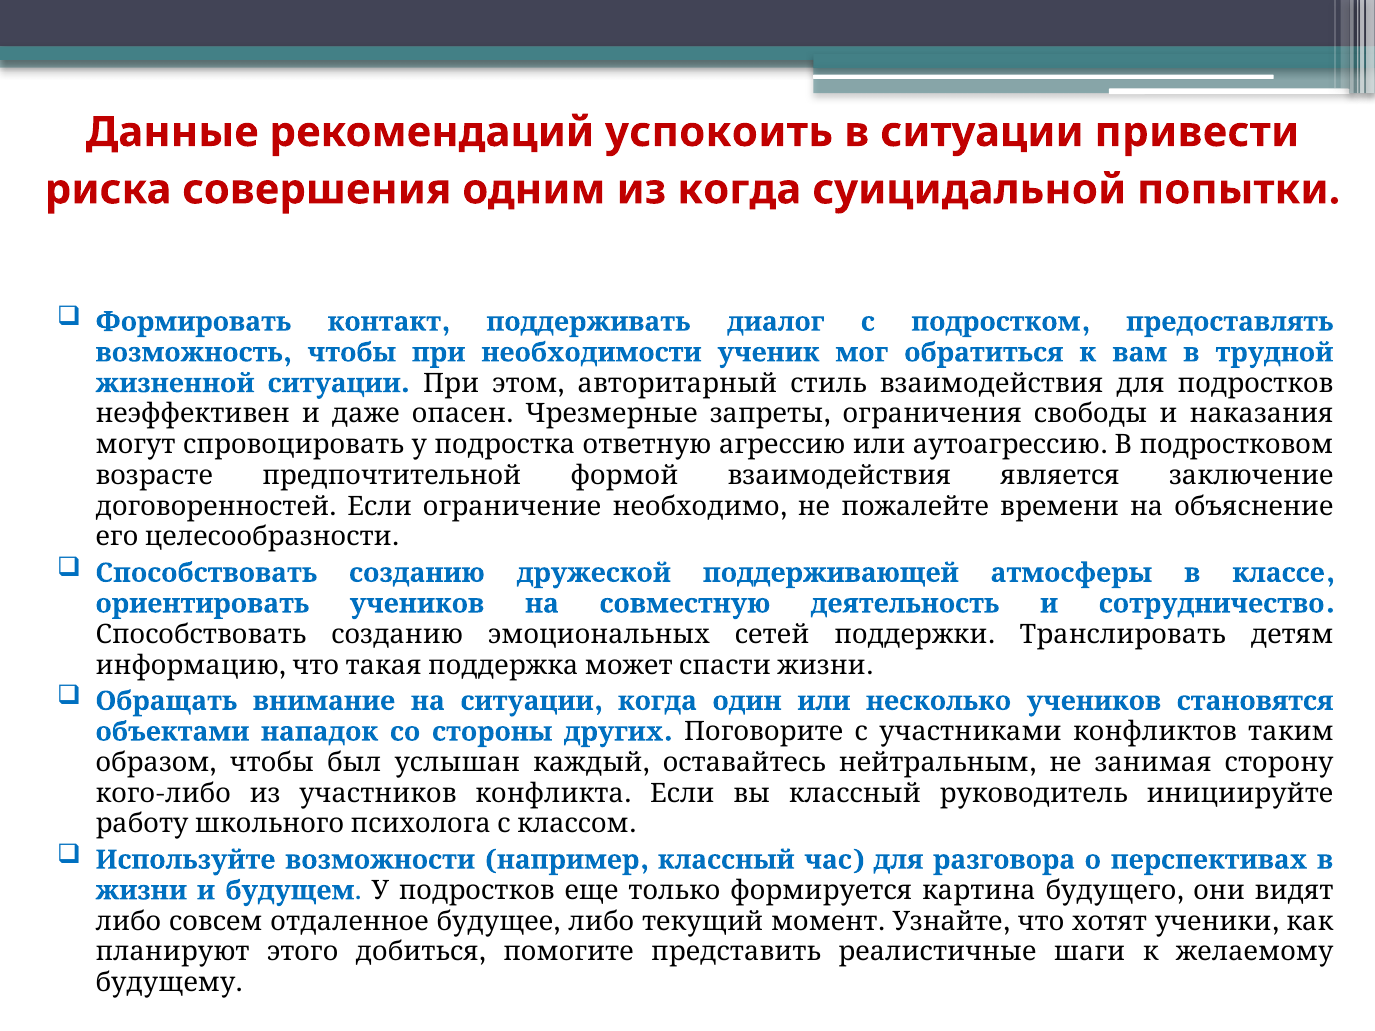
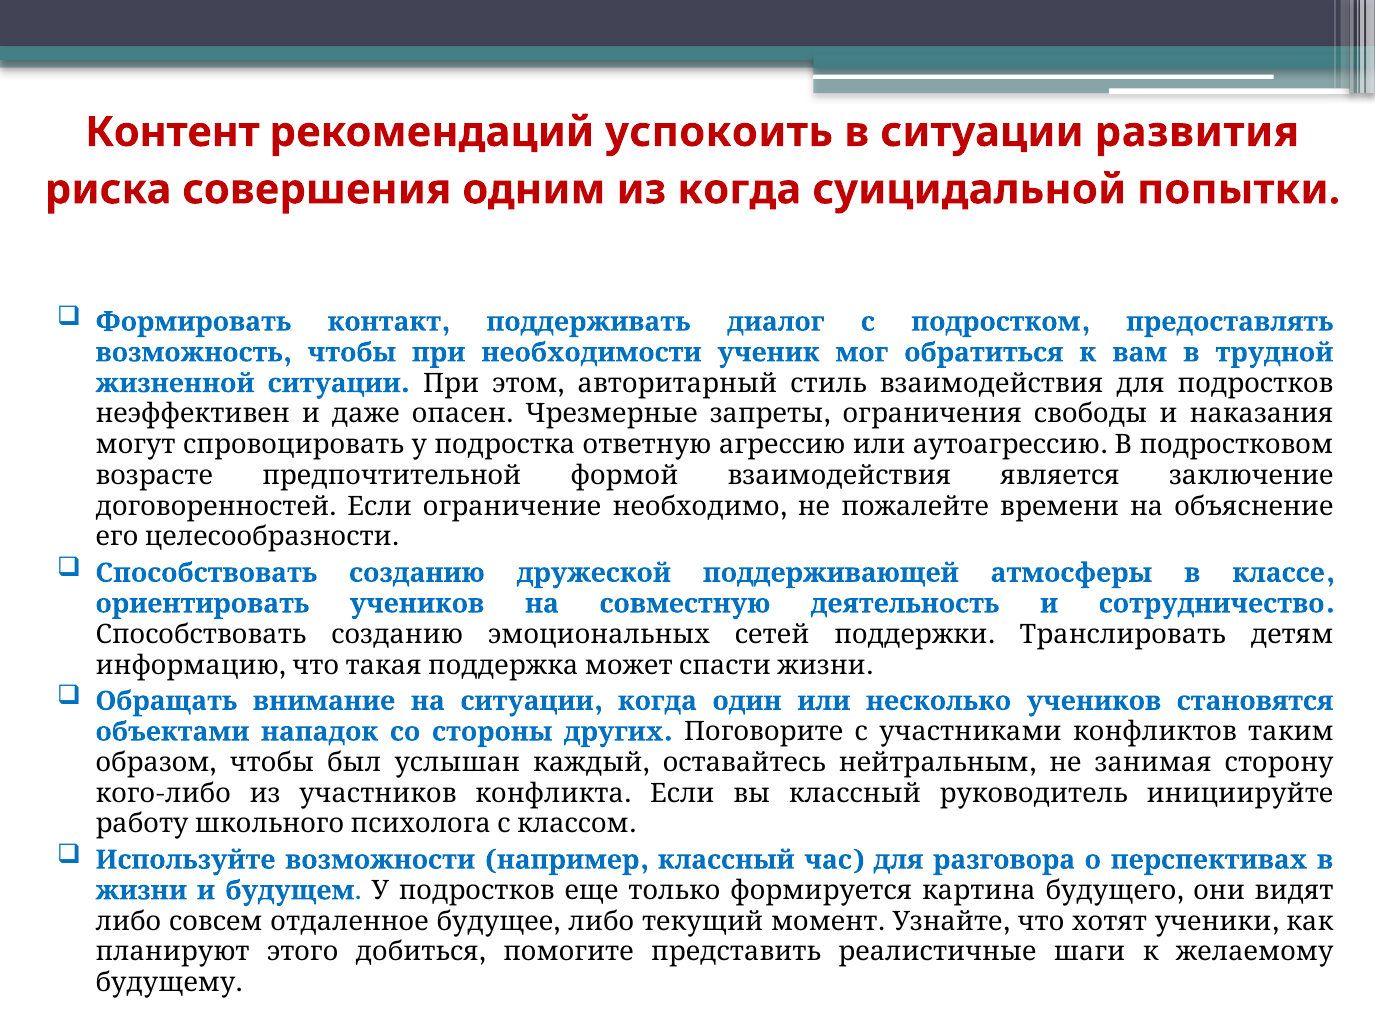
Данные: Данные -> Контент
привести: привести -> развития
